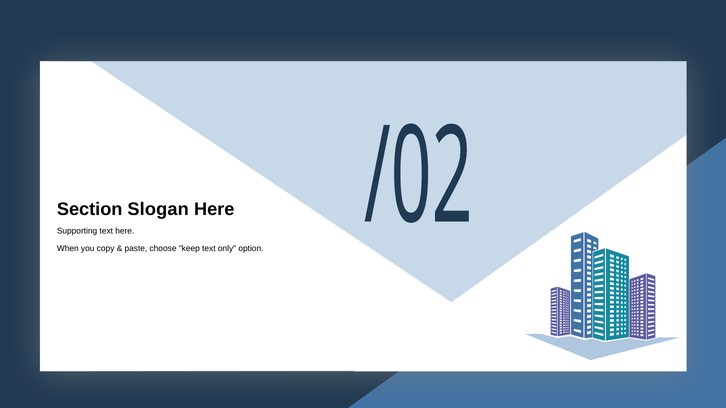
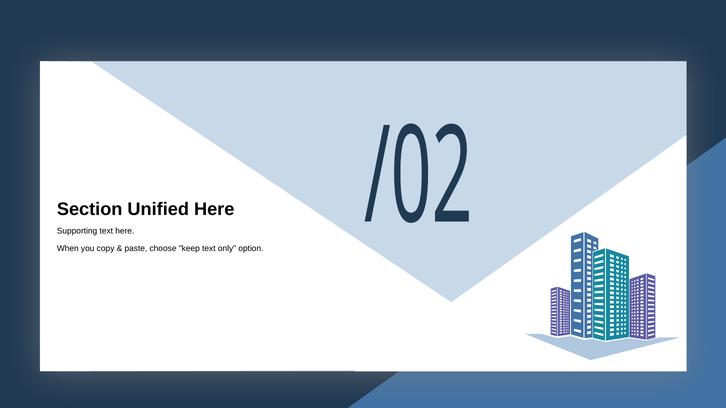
Slogan: Slogan -> Unified
